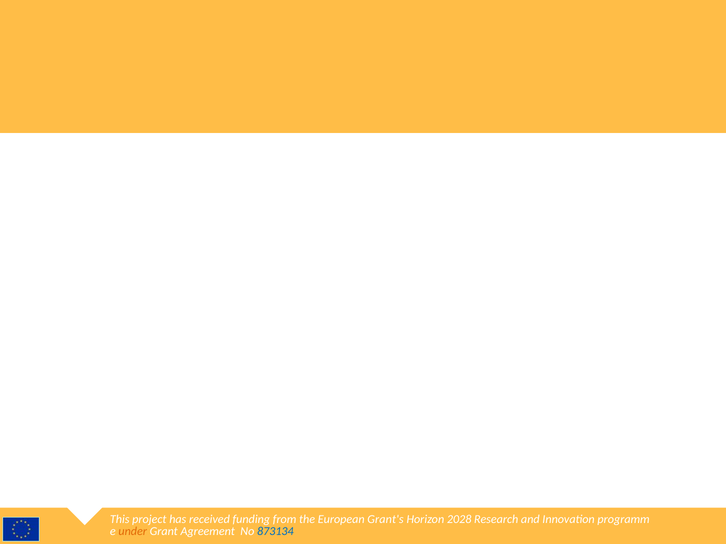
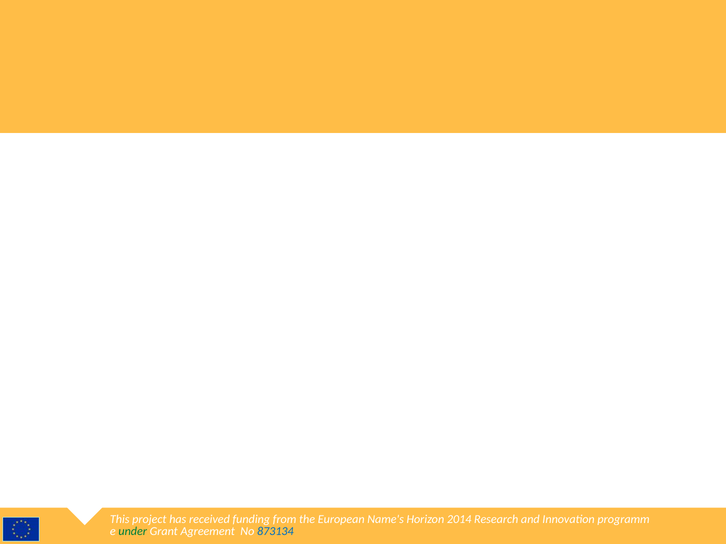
Grant's: Grant's -> Name's
2028: 2028 -> 2014
under colour: orange -> green
